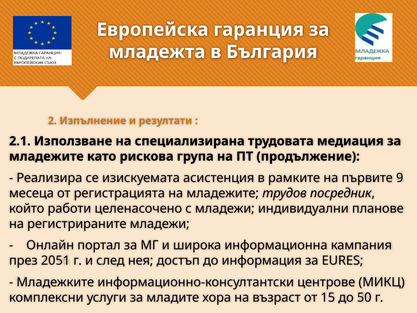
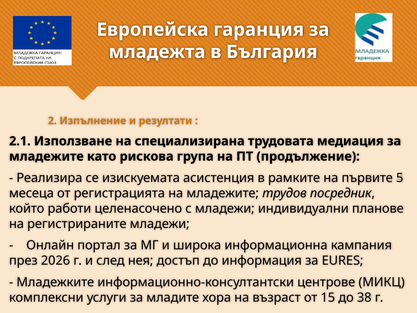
9: 9 -> 5
2051: 2051 -> 2026
50: 50 -> 38
